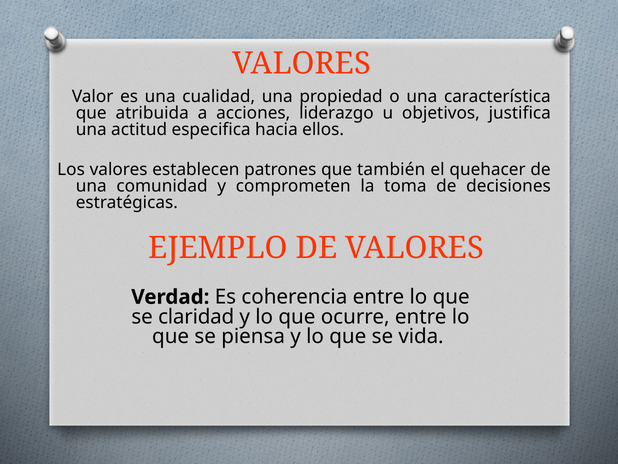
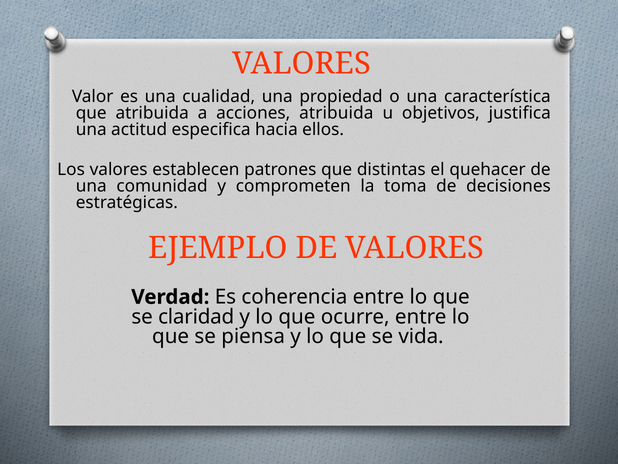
acciones liderazgo: liderazgo -> atribuida
también: también -> distintas
